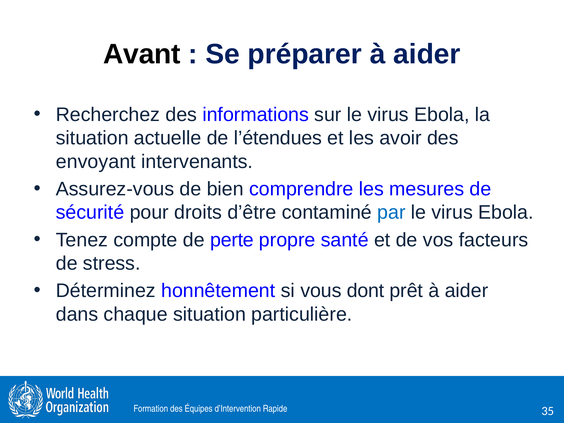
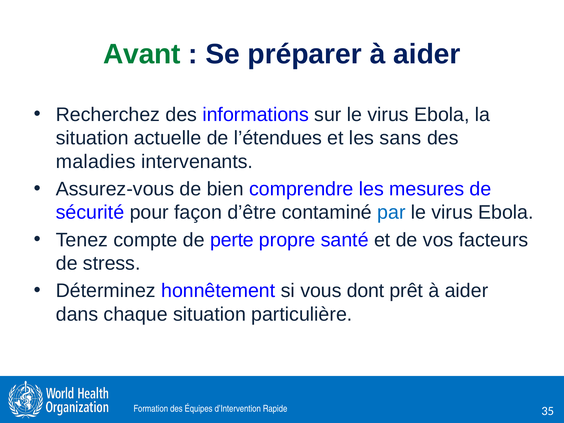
Avant colour: black -> green
avoir: avoir -> sans
envoyant: envoyant -> maladies
droits: droits -> façon
